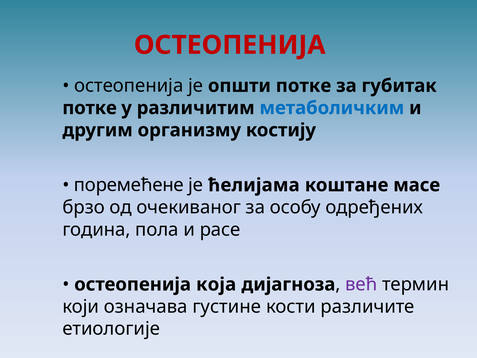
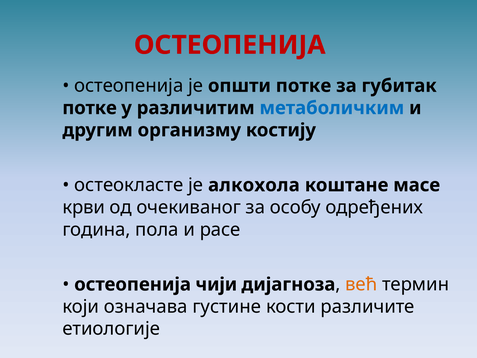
поремећене: поремећене -> остеокласте
ћелијама: ћелијама -> алкохола
брзо: брзо -> крви
која: која -> чији
већ colour: purple -> orange
